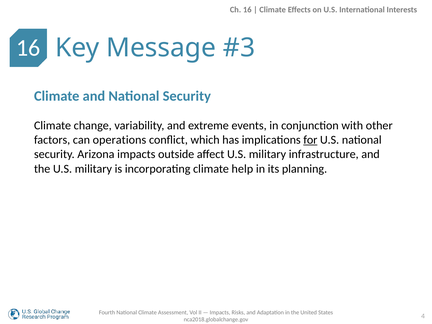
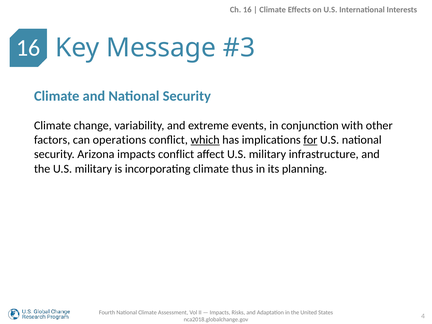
which underline: none -> present
impacts outside: outside -> conflict
help: help -> thus
